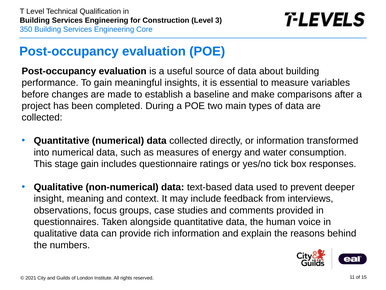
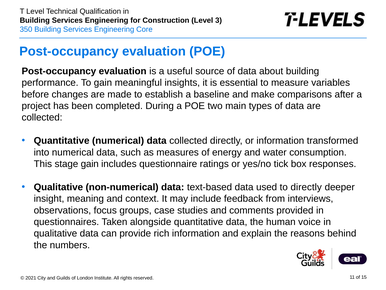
to prevent: prevent -> directly
